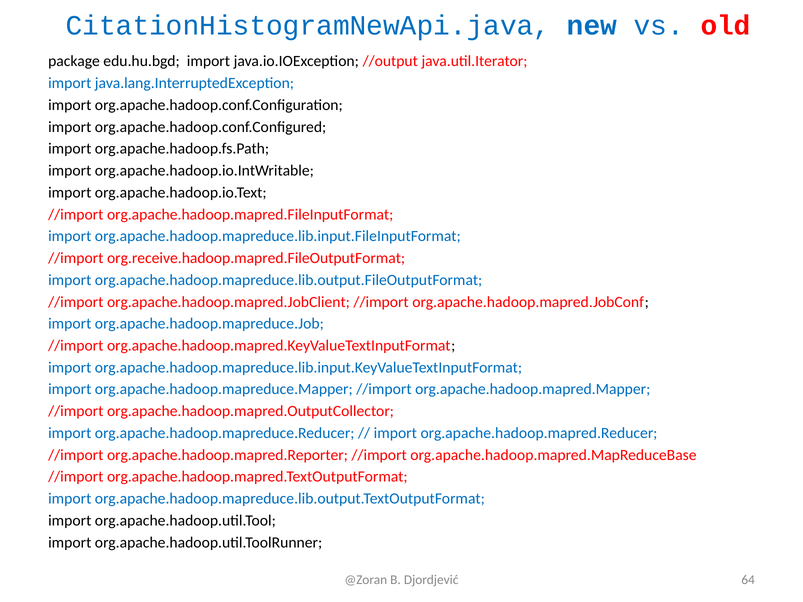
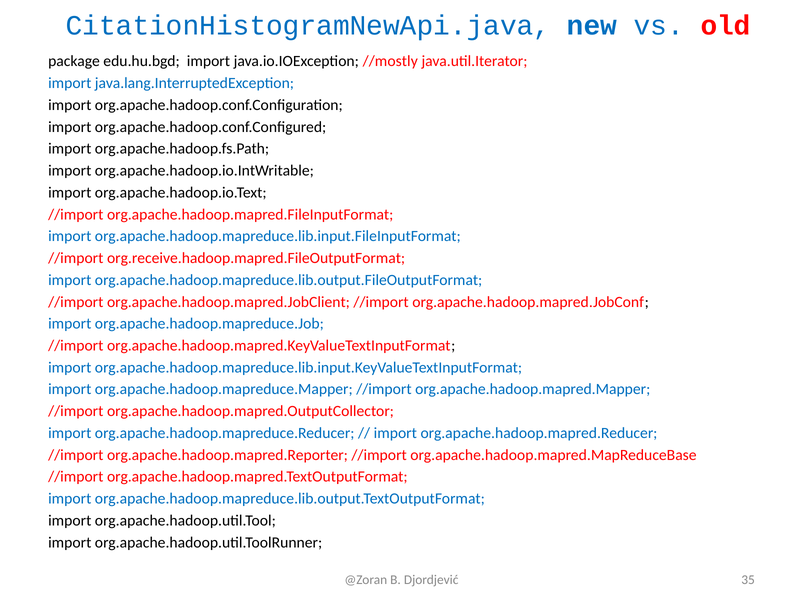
//output: //output -> //mostly
64: 64 -> 35
